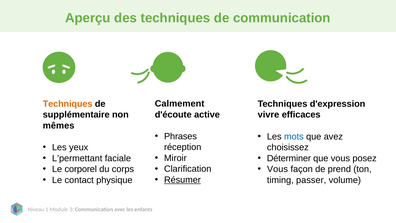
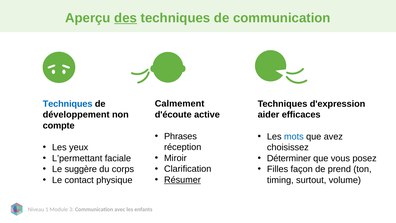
des underline: none -> present
Techniques at (68, 104) colour: orange -> blue
supplémentaire: supplémentaire -> développement
vivre: vivre -> aider
mêmes: mêmes -> compte
corporel: corporel -> suggère
Vous at (277, 169): Vous -> Filles
passer: passer -> surtout
